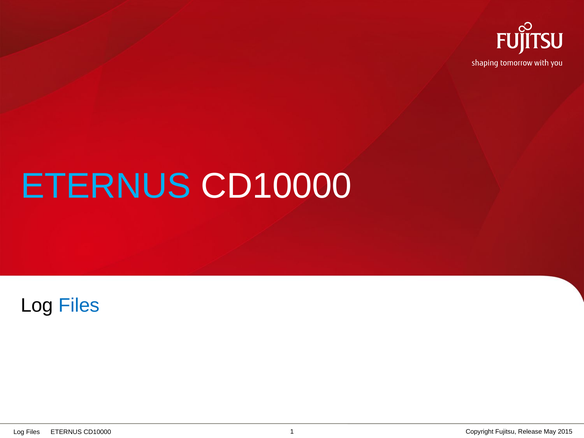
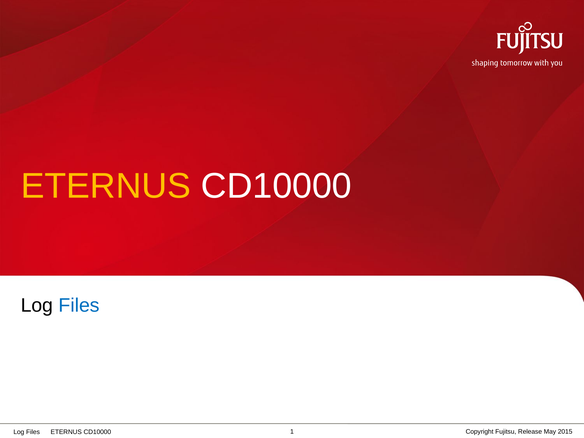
ETERNUS at (106, 186) colour: light blue -> yellow
